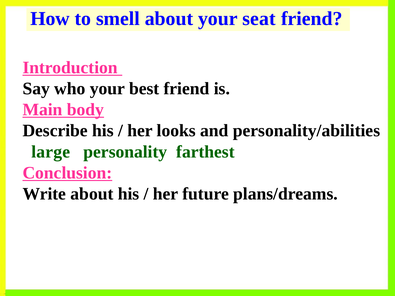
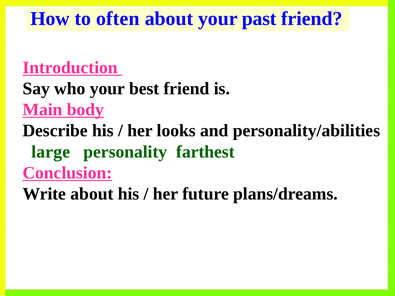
smell: smell -> often
seat: seat -> past
